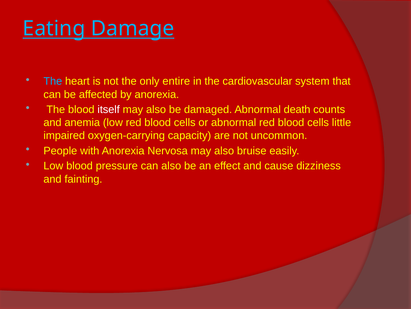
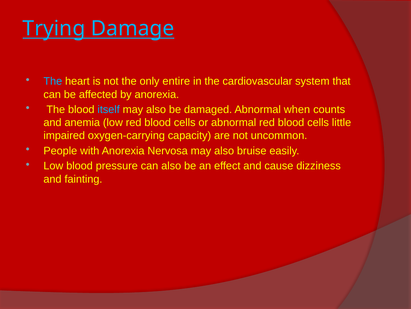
Eating: Eating -> Trying
itself colour: white -> light blue
death: death -> when
